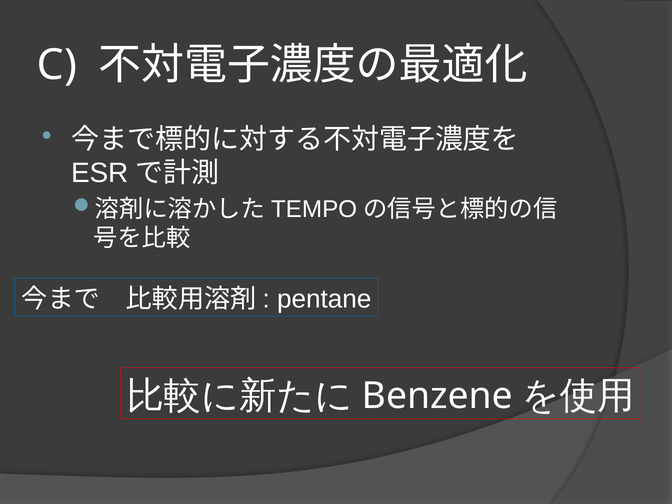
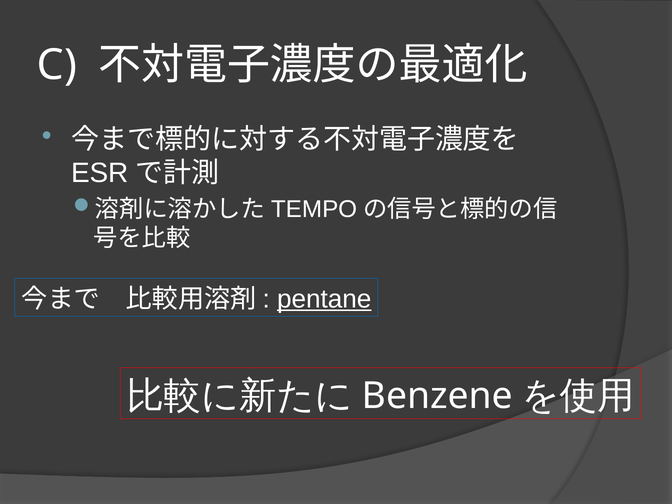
pentane underline: none -> present
